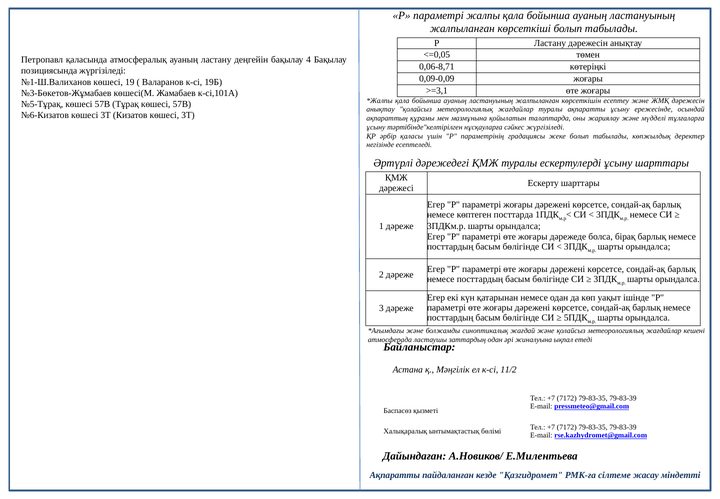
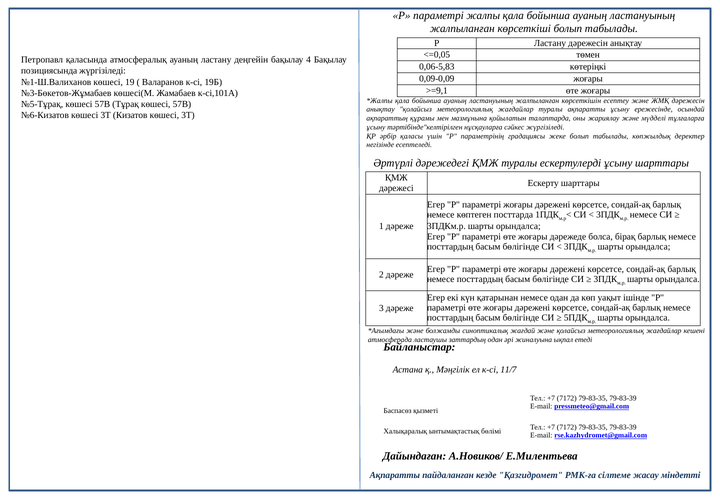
0,06-8,71: 0,06-8,71 -> 0,06-5,83
>=3,1: >=3,1 -> >=9,1
11/2: 11/2 -> 11/7
